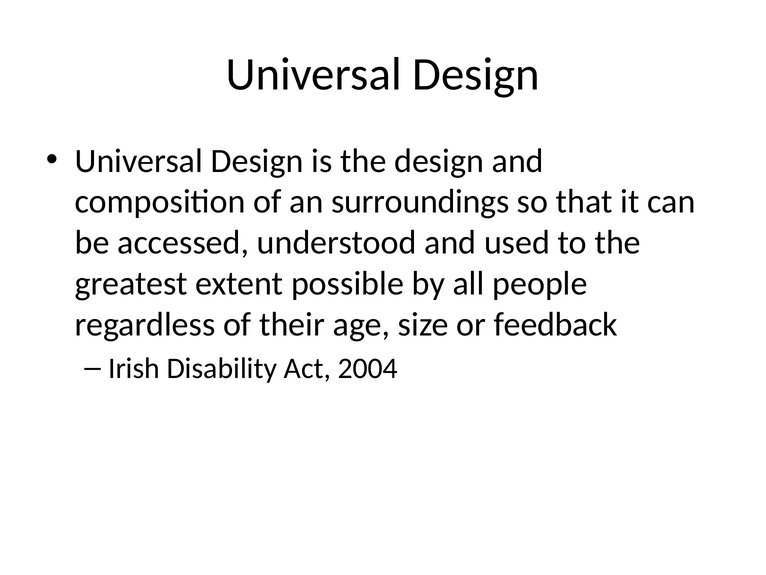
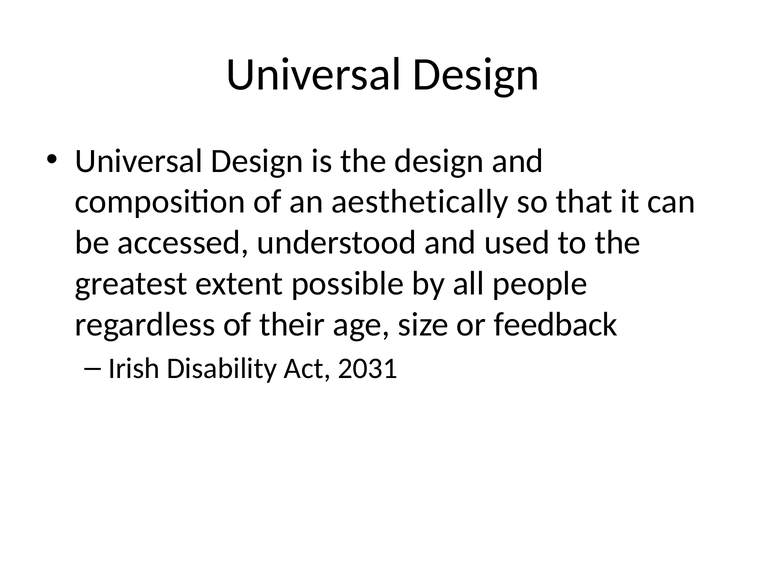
surroundings: surroundings -> aesthetically
2004: 2004 -> 2031
